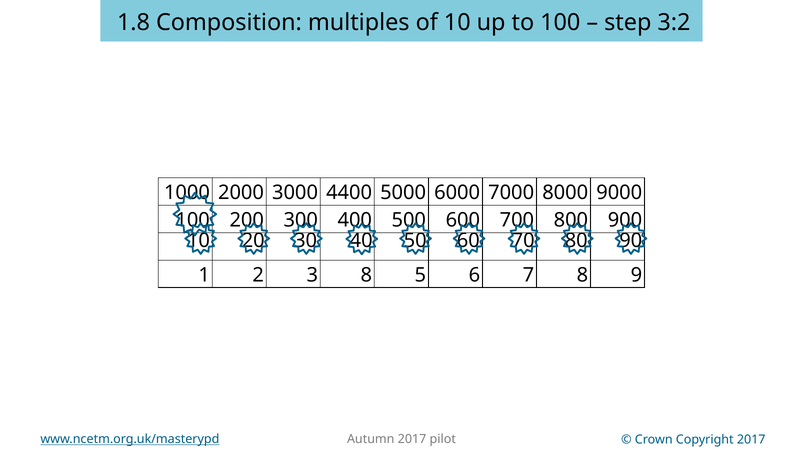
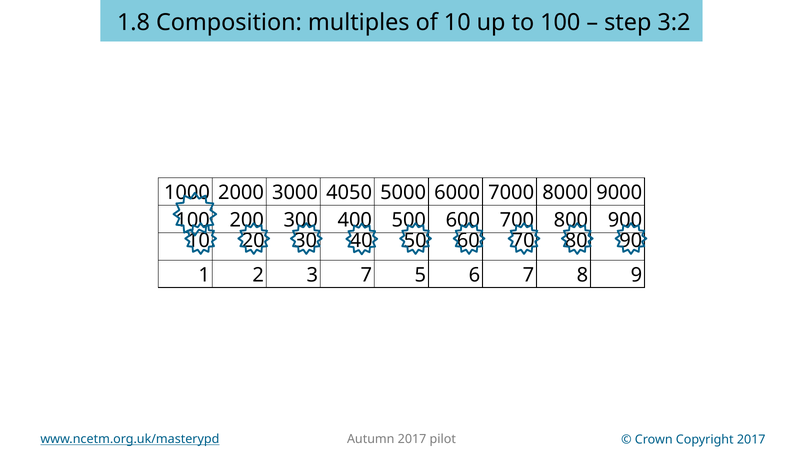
4400: 4400 -> 4050
3 8: 8 -> 7
